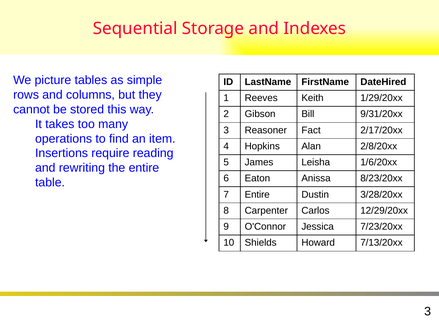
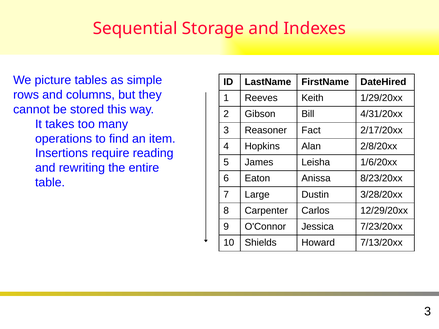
9/31/20xx: 9/31/20xx -> 4/31/20xx
7 Entire: Entire -> Large
